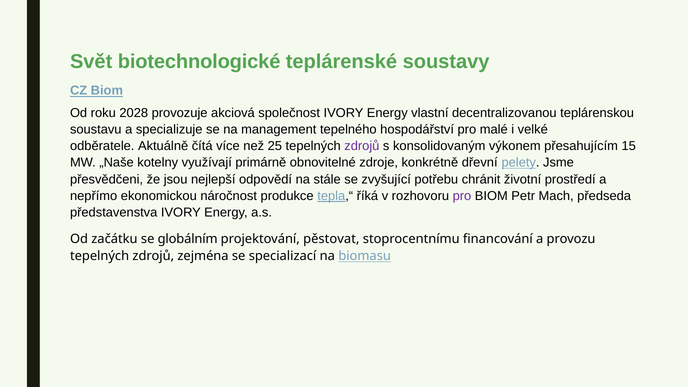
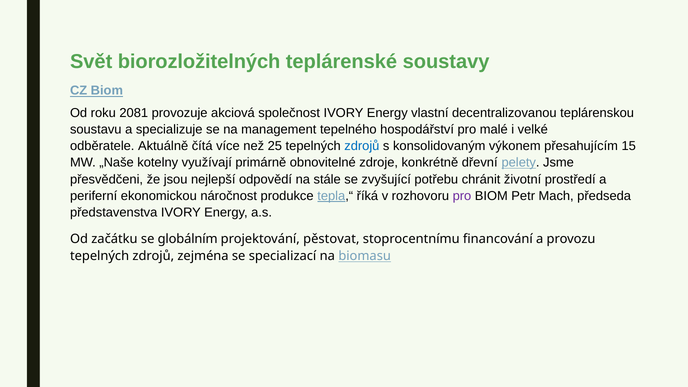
biotechnologické: biotechnologické -> biorozložitelných
2028: 2028 -> 2081
zdrojů at (362, 146) colour: purple -> blue
nepřímo: nepřímo -> periferní
